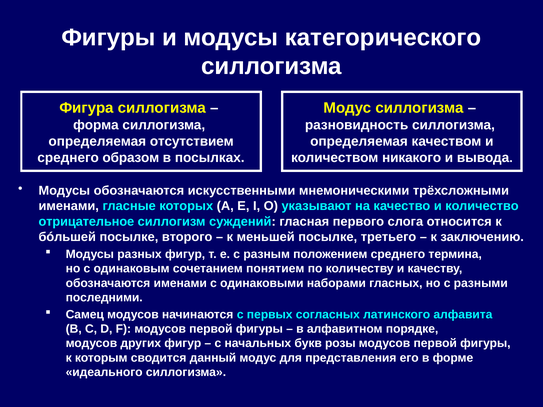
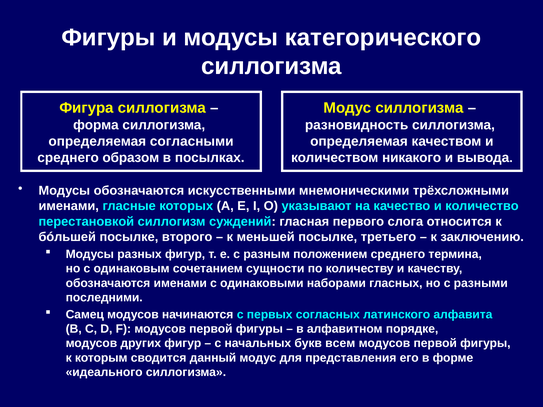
отсутствием: отсутствием -> согласными
отрицательное: отрицательное -> перестановкой
понятием: понятием -> сущности
розы: розы -> всем
